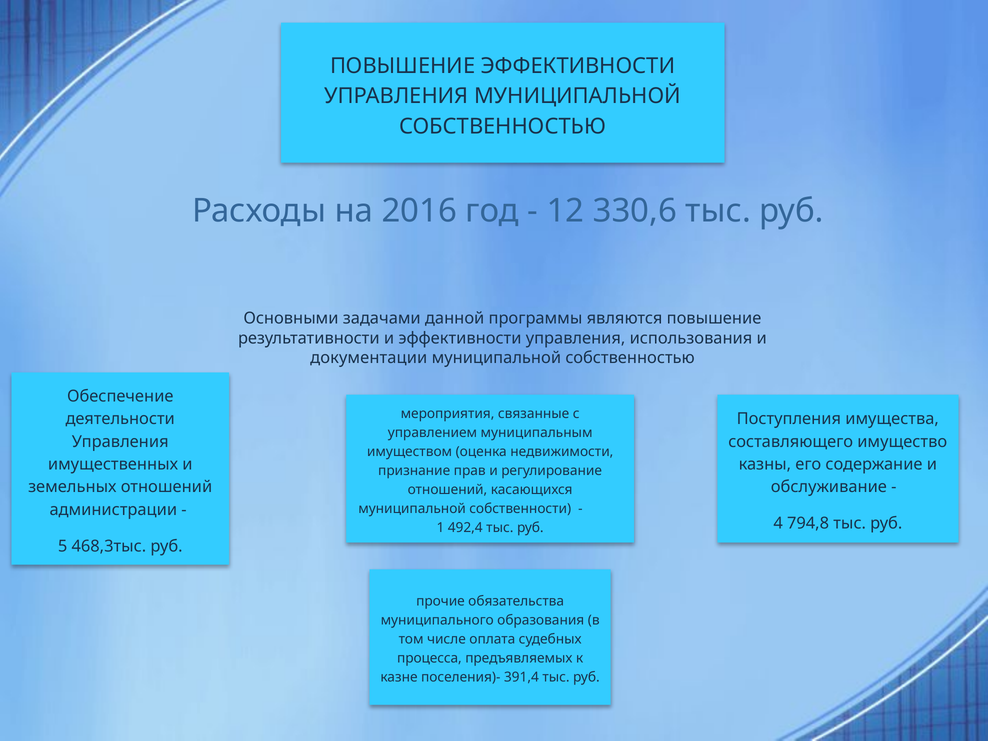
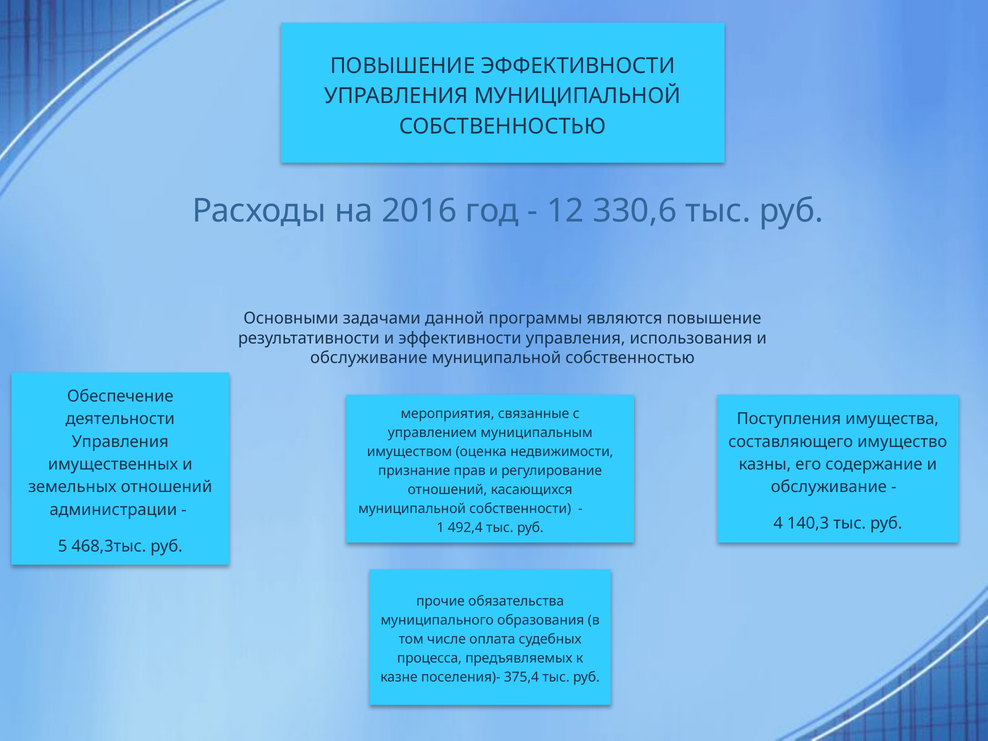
документации at (369, 358): документации -> обслуживание
794,8: 794,8 -> 140,3
391,4: 391,4 -> 375,4
